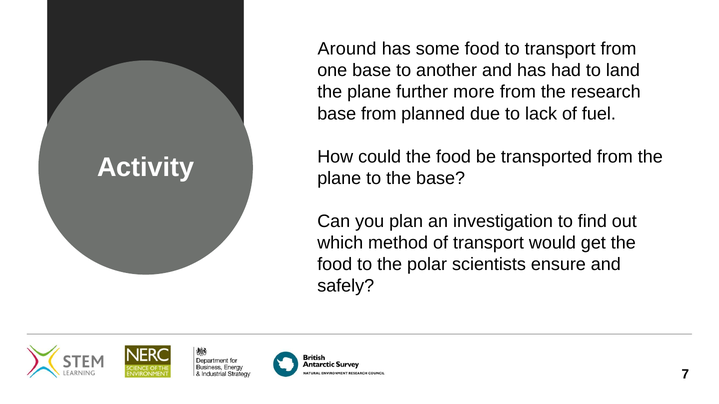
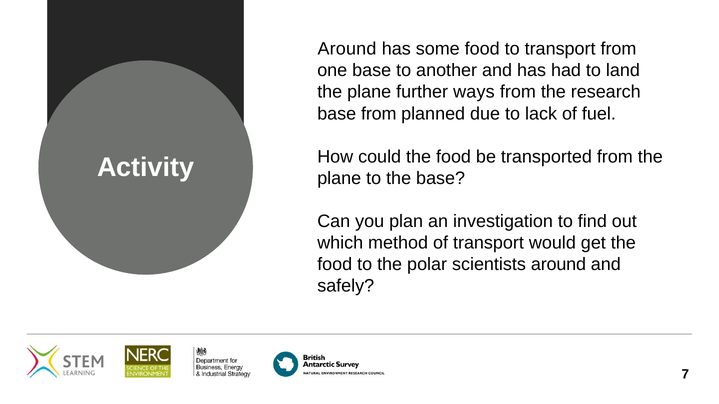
more: more -> ways
scientists ensure: ensure -> around
